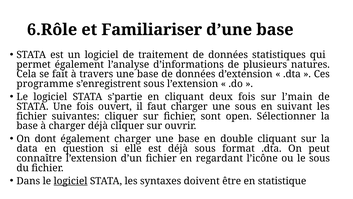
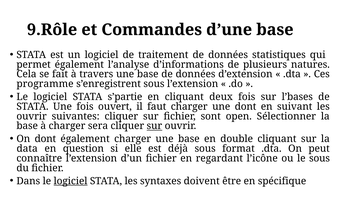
6.Rôle: 6.Rôle -> 9.Rôle
Familiariser: Familiariser -> Commandes
l’main: l’main -> l’bases
une sous: sous -> dont
fichier at (32, 116): fichier -> ouvrir
charger déjà: déjà -> sera
sur at (154, 126) underline: none -> present
statistique: statistique -> spécifique
